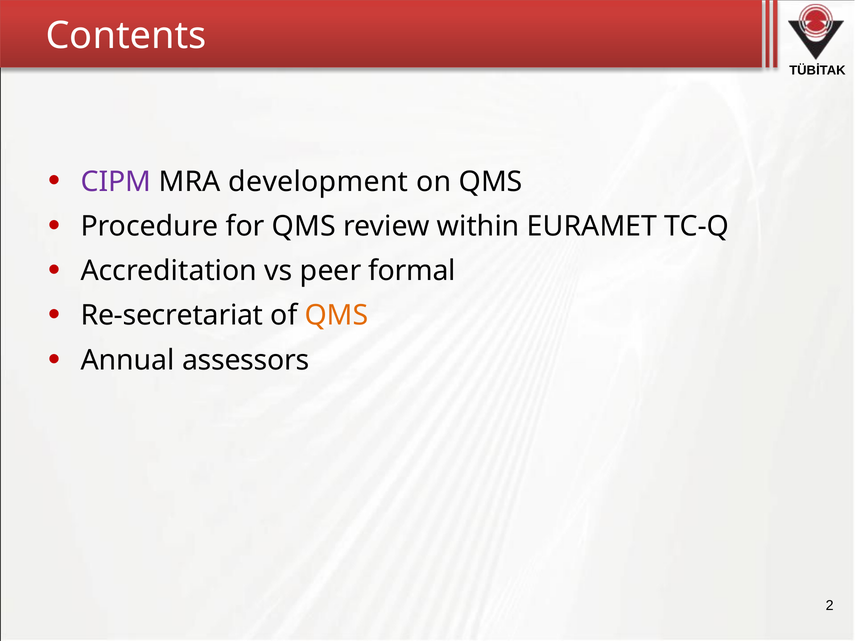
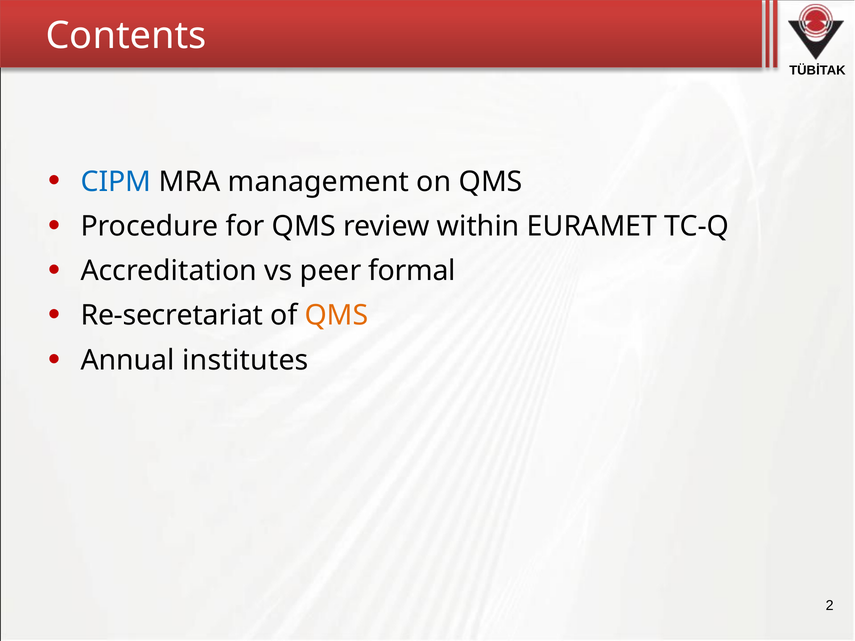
CIPM colour: purple -> blue
development: development -> management
assessors: assessors -> institutes
